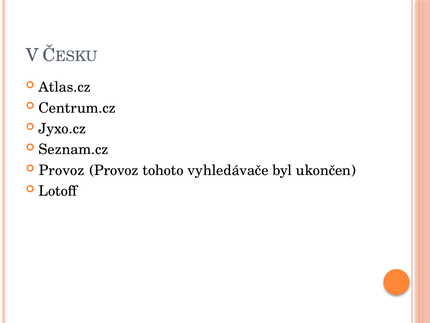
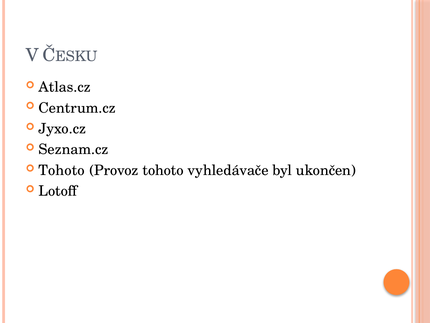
Provoz at (62, 170): Provoz -> Tohoto
